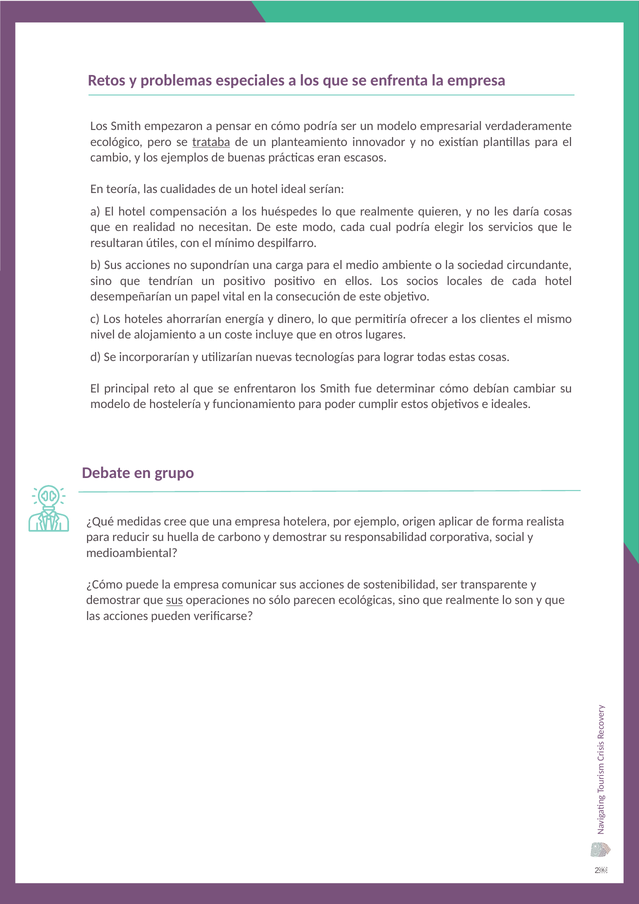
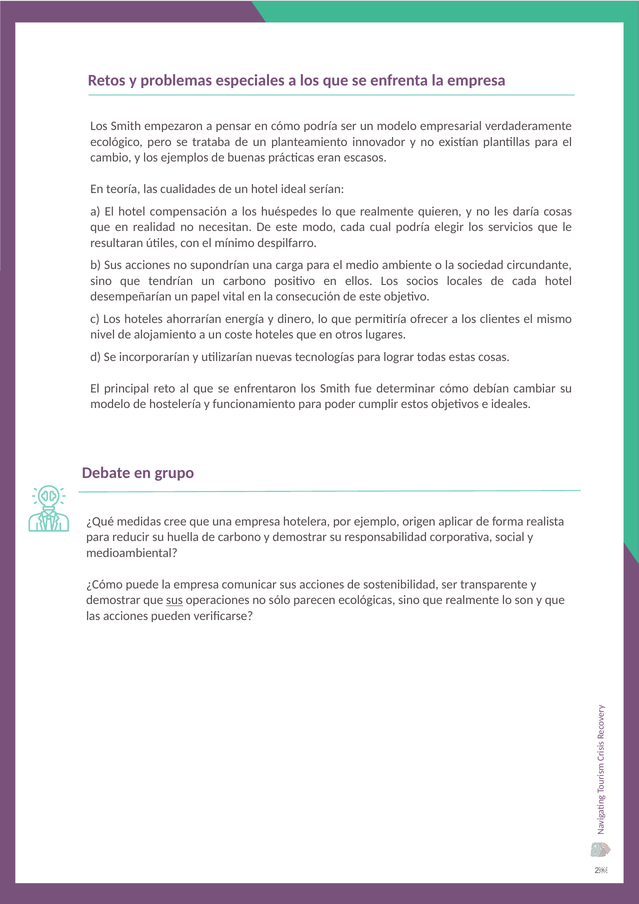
trataba underline: present -> none
un positivo: positivo -> carbono
coste incluye: incluye -> hoteles
